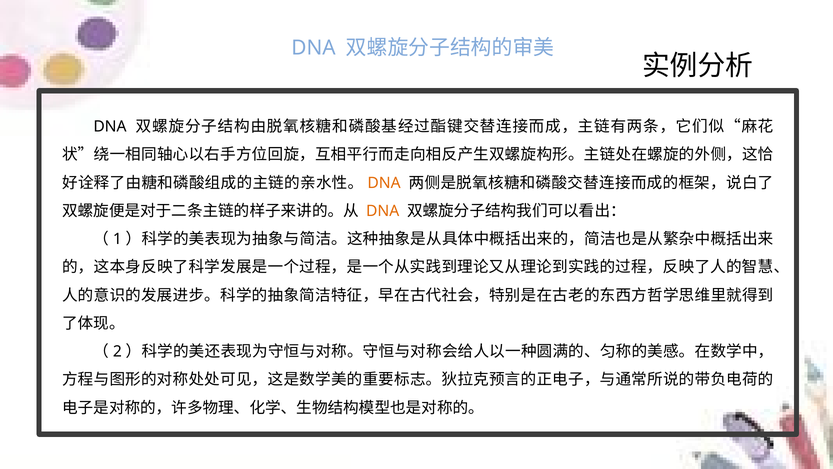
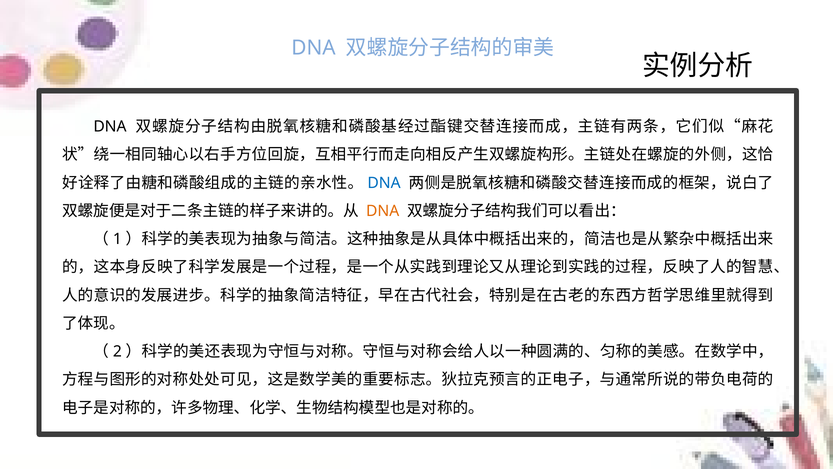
DNA at (384, 183) colour: orange -> blue
